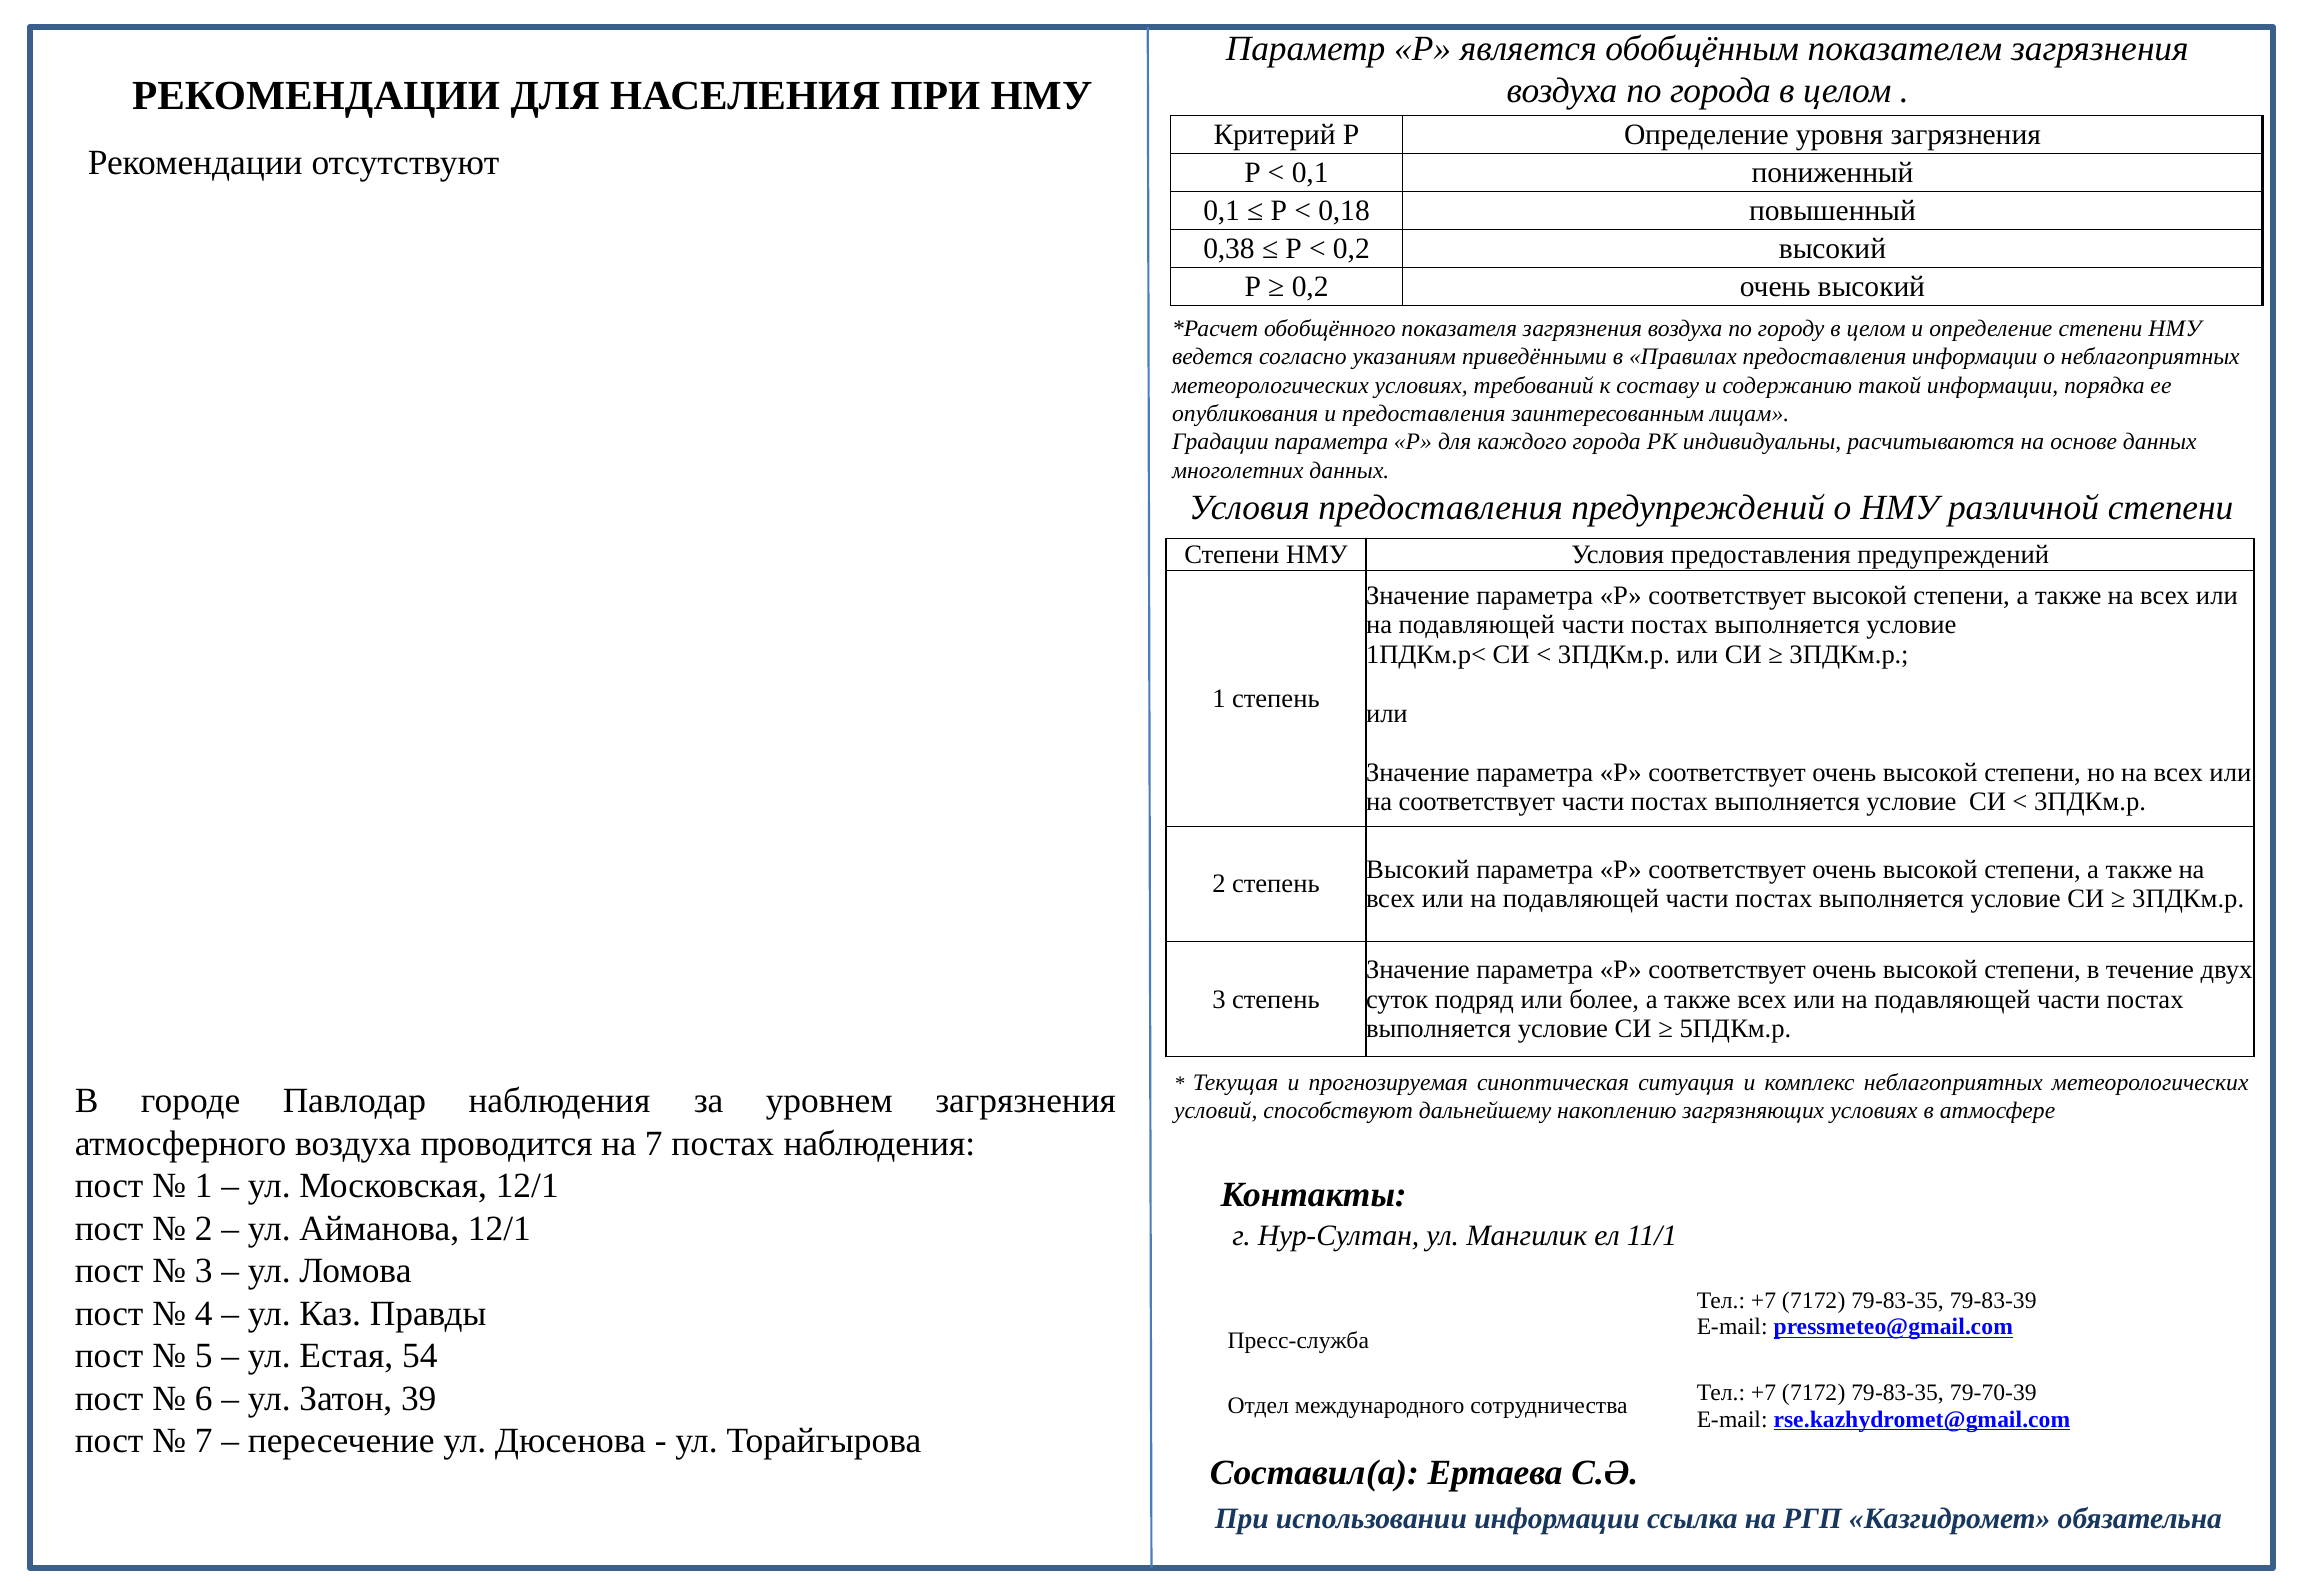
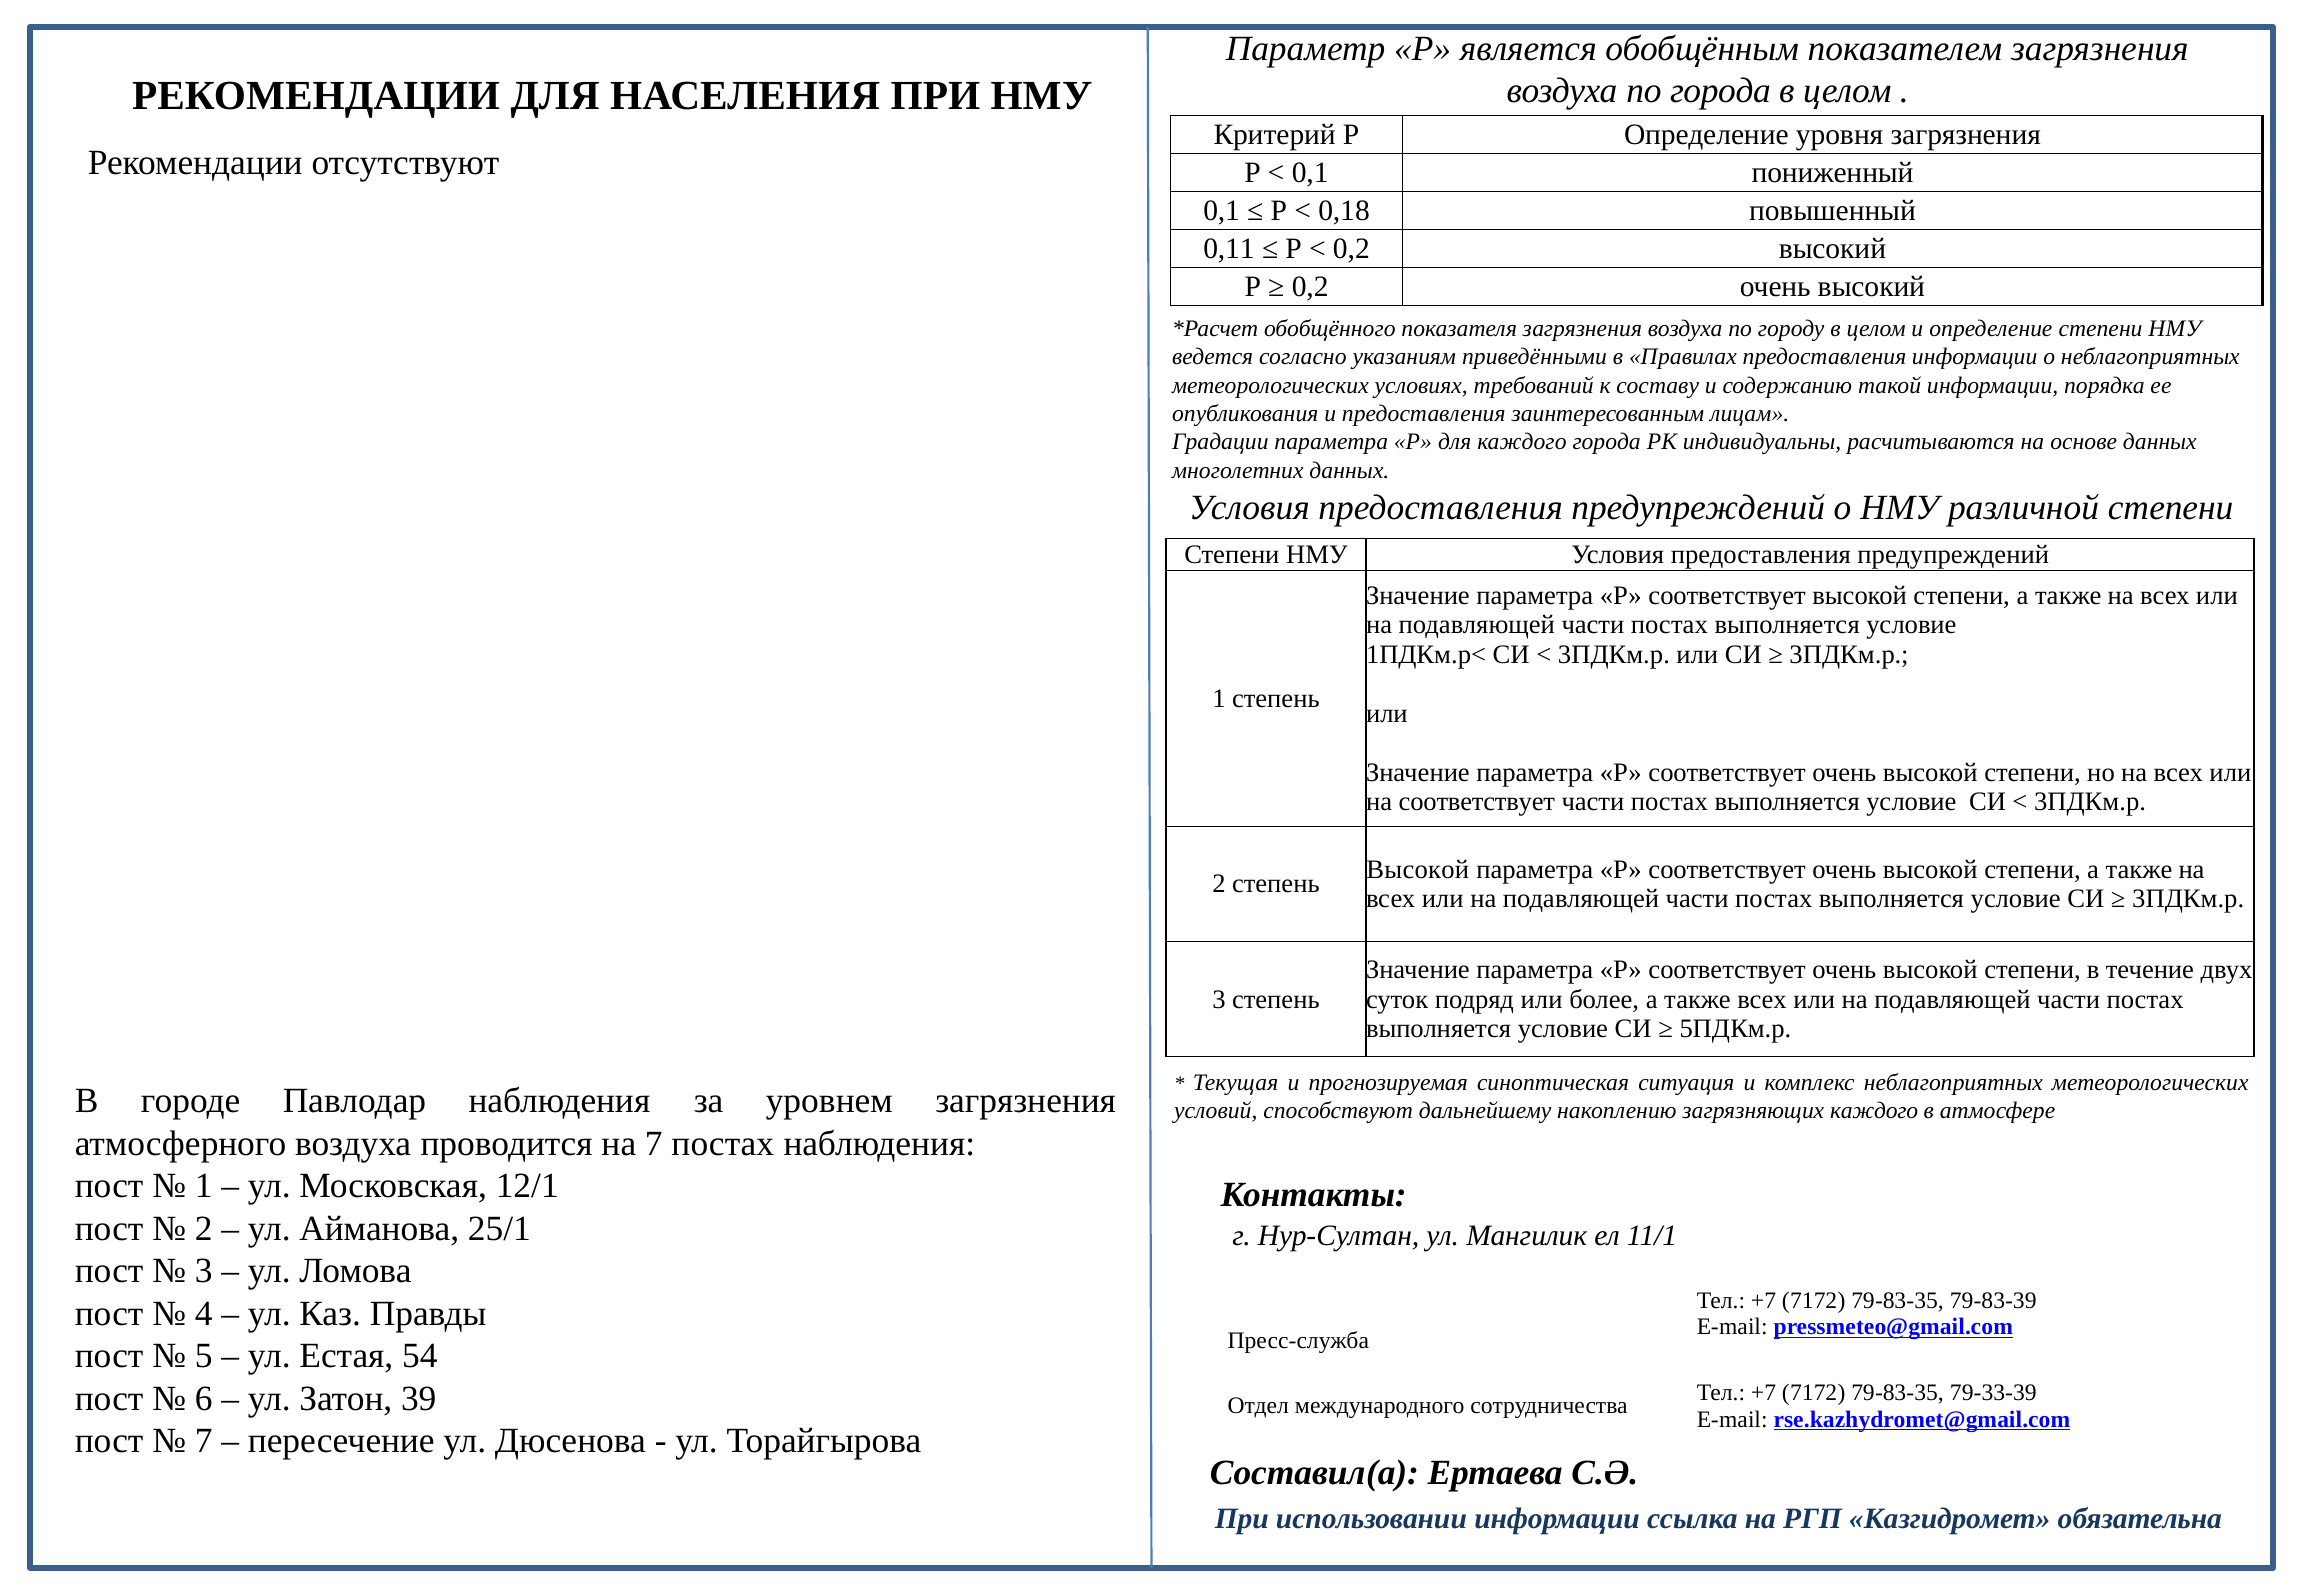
0,38: 0,38 -> 0,11
Высокий at (1418, 869): Высокий -> Высокой
загрязняющих условиях: условиях -> каждого
Айманова 12/1: 12/1 -> 25/1
79-70-39: 79-70-39 -> 79-33-39
